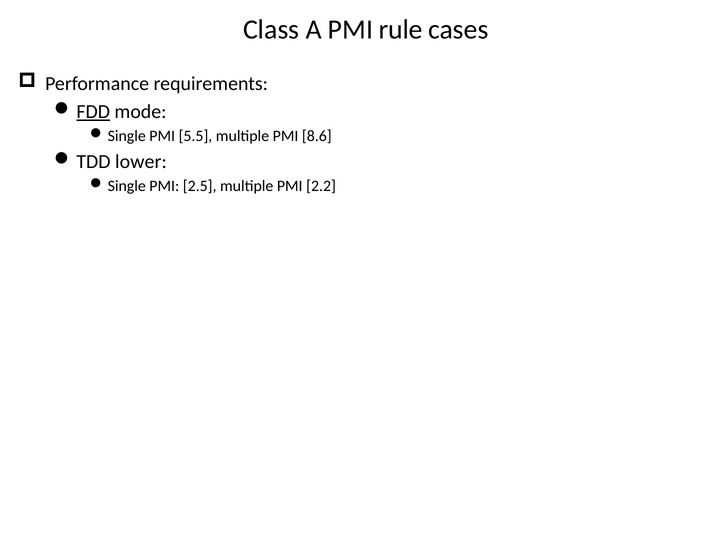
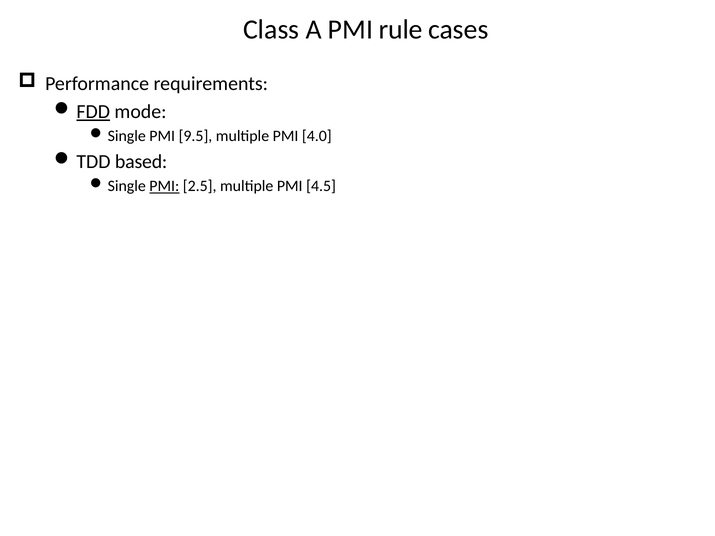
5.5: 5.5 -> 9.5
8.6: 8.6 -> 4.0
lower: lower -> based
PMI at (164, 186) underline: none -> present
2.2: 2.2 -> 4.5
